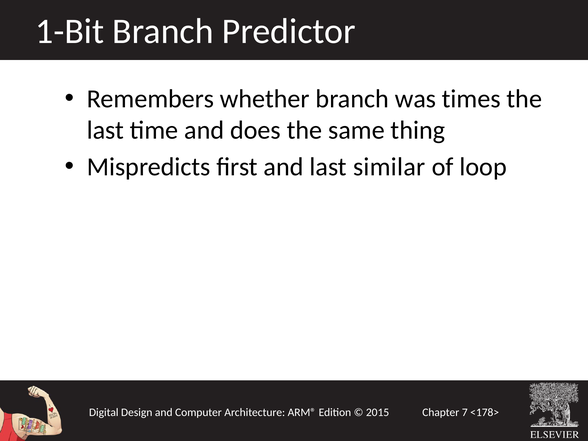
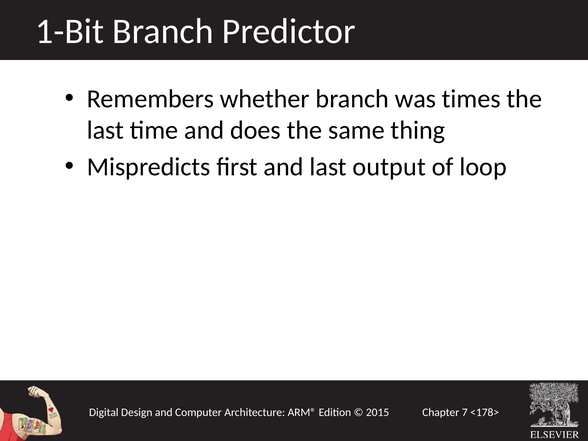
similar: similar -> output
